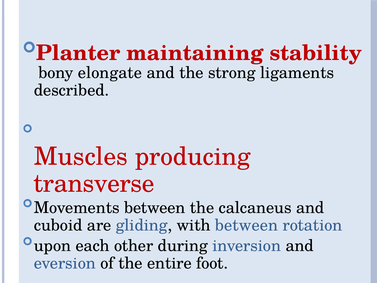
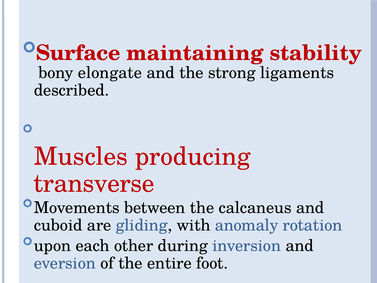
Planter: Planter -> Surface
with between: between -> anomaly
